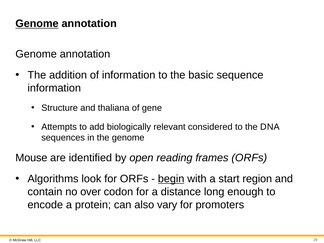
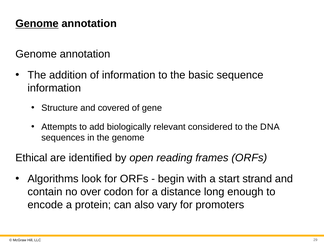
thaliana: thaliana -> covered
Mouse: Mouse -> Ethical
begin underline: present -> none
region: region -> strand
